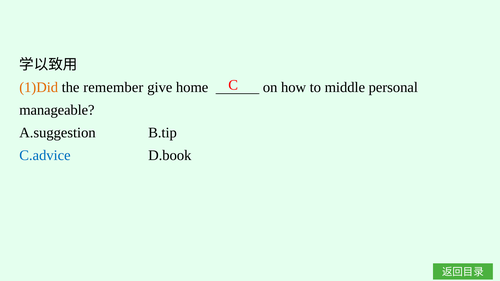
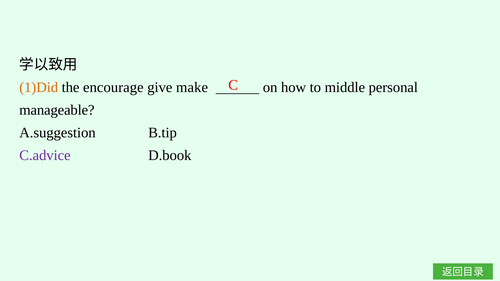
remember: remember -> encourage
home: home -> make
C.advice colour: blue -> purple
